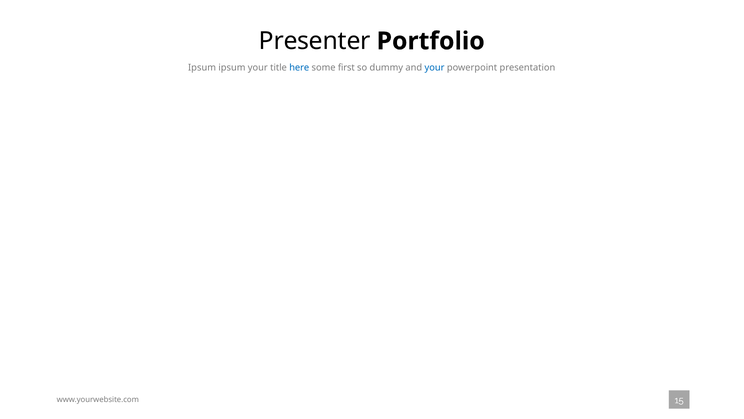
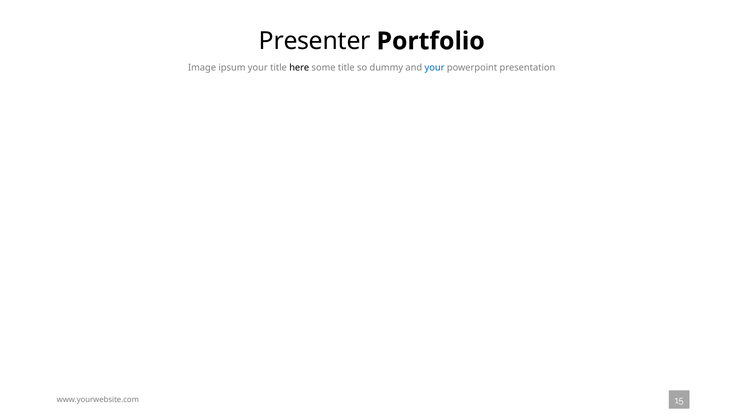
Ipsum at (202, 67): Ipsum -> Image
here colour: blue -> black
some first: first -> title
